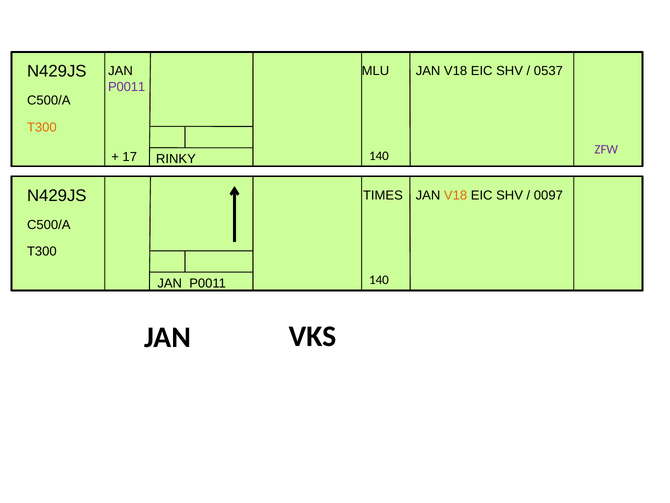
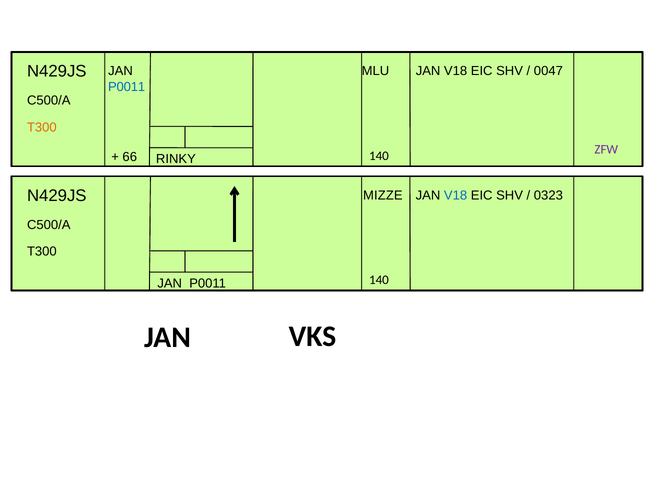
0537: 0537 -> 0047
P0011 at (127, 87) colour: purple -> blue
17: 17 -> 66
TIMES: TIMES -> MIZZE
V18 at (456, 195) colour: orange -> blue
0097: 0097 -> 0323
